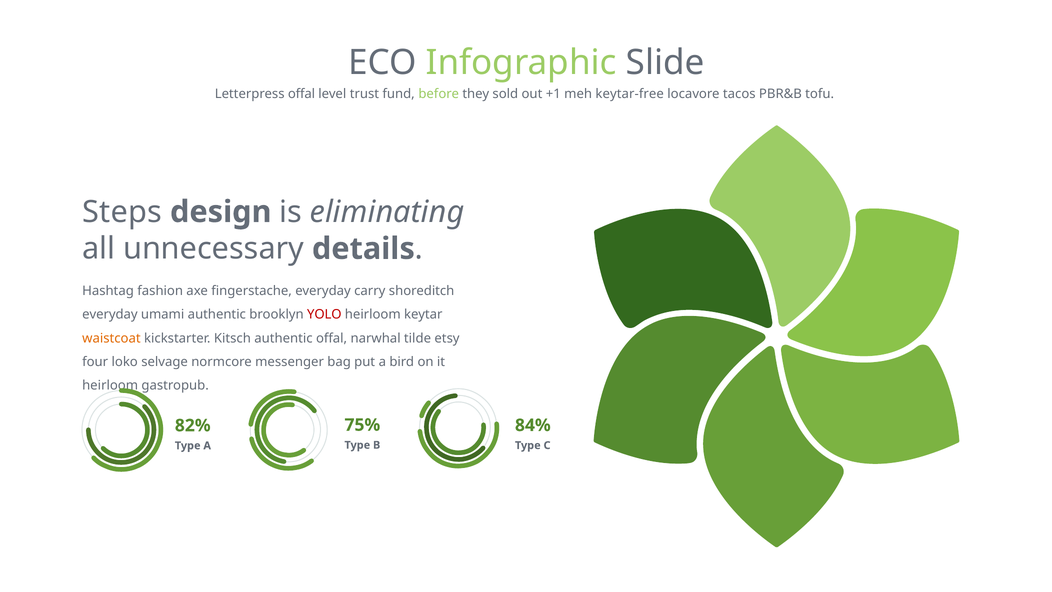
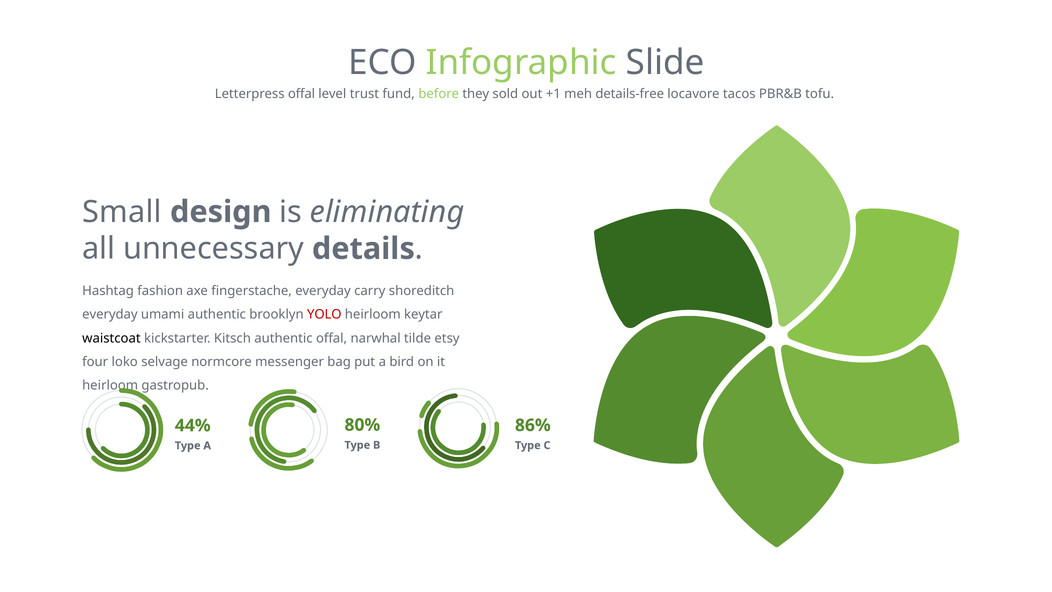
keytar-free: keytar-free -> details-free
Steps: Steps -> Small
waistcoat colour: orange -> black
75%: 75% -> 80%
84%: 84% -> 86%
82%: 82% -> 44%
